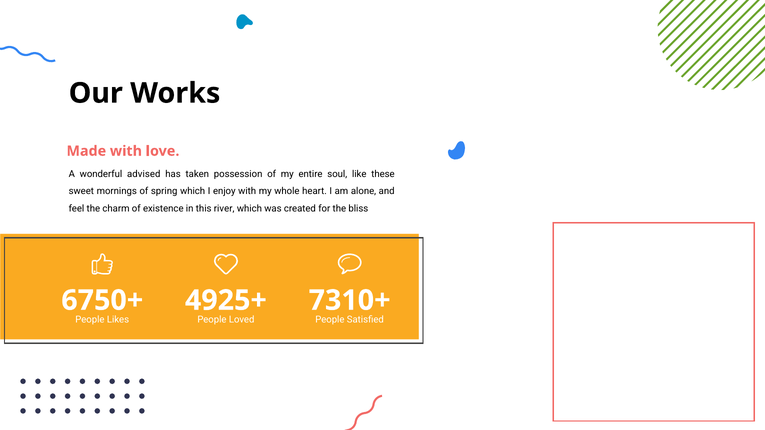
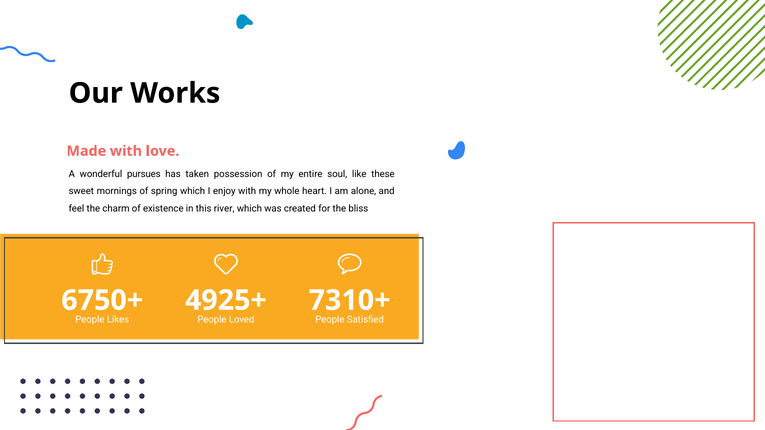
advised: advised -> pursues
